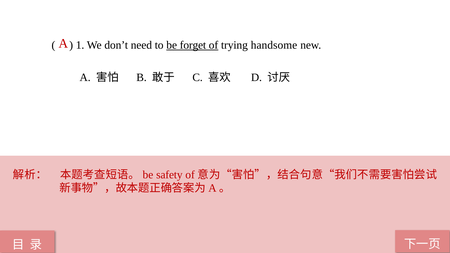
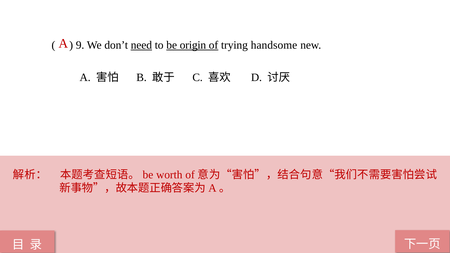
1: 1 -> 9
need underline: none -> present
forget: forget -> origin
safety: safety -> worth
